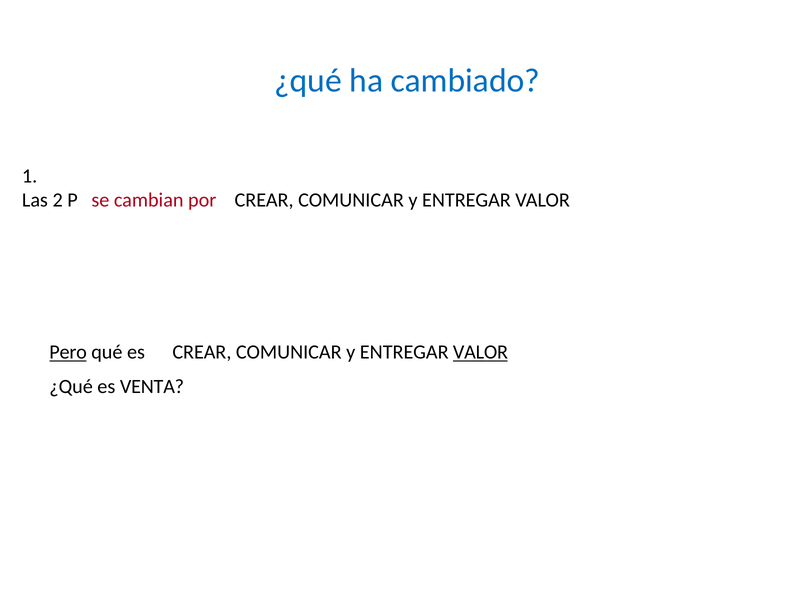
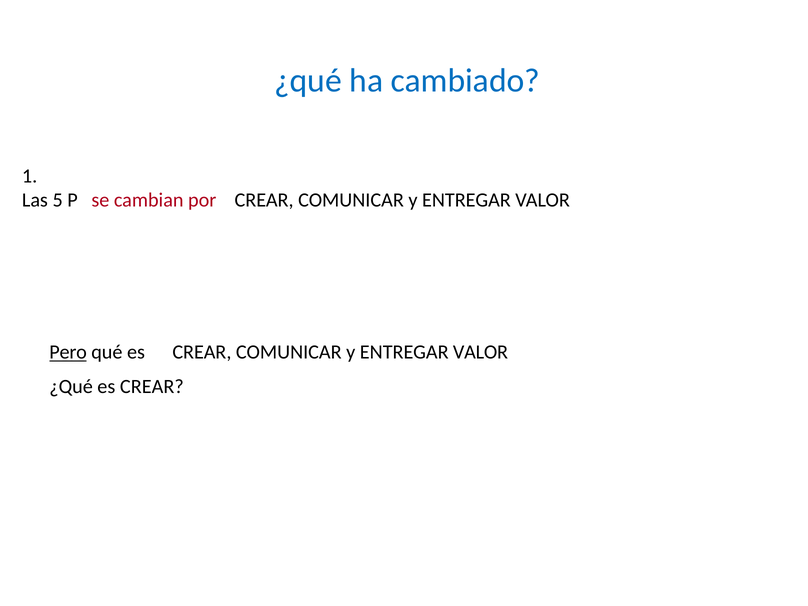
2: 2 -> 5
VALOR at (480, 352) underline: present -> none
¿Qué es VENTA: VENTA -> CREAR
